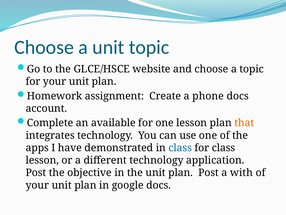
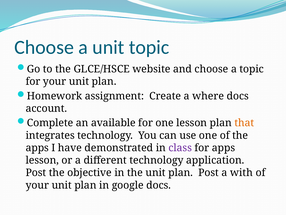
phone: phone -> where
class at (180, 148) colour: blue -> purple
for class: class -> apps
